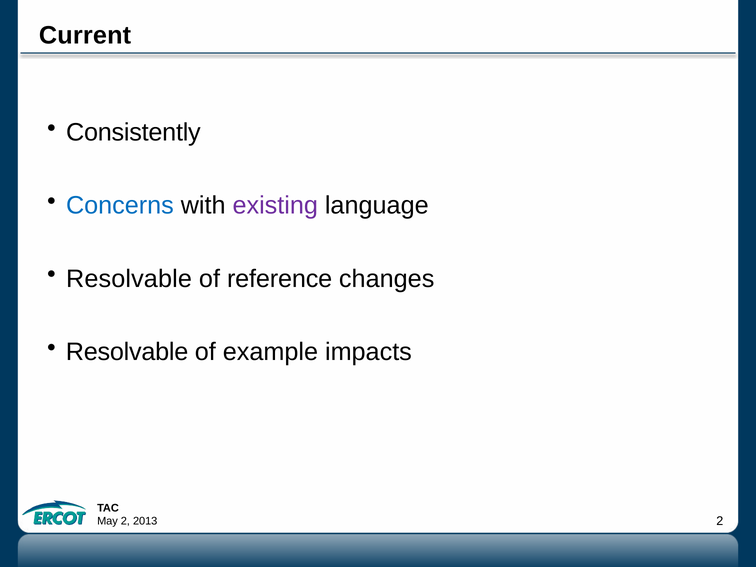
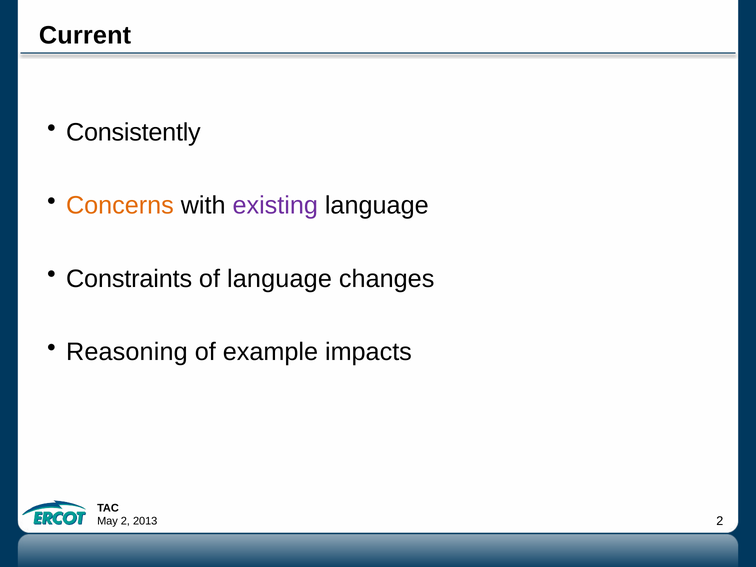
Concerns colour: blue -> orange
Resolvable at (129, 279): Resolvable -> Constraints
of reference: reference -> language
Resolvable at (127, 352): Resolvable -> Reasoning
